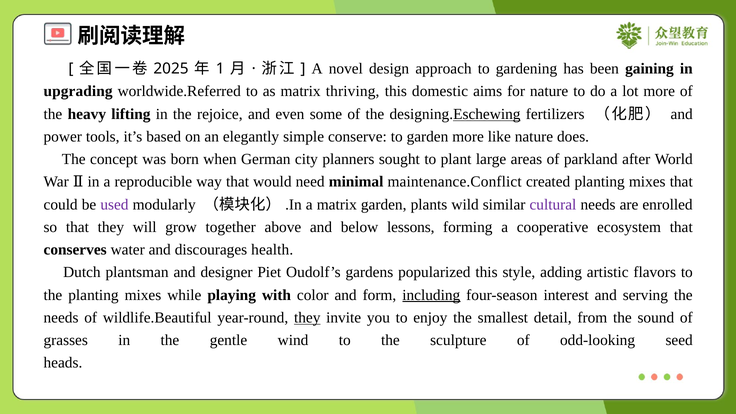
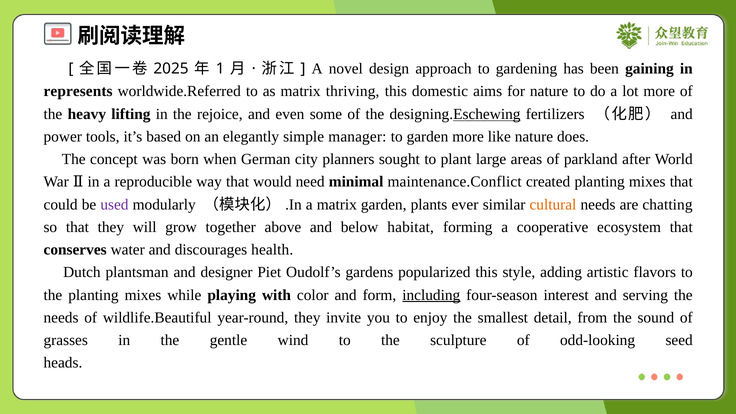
upgrading: upgrading -> represents
conserve: conserve -> manager
wild: wild -> ever
cultural colour: purple -> orange
enrolled: enrolled -> chatting
lessons: lessons -> habitat
they at (307, 318) underline: present -> none
